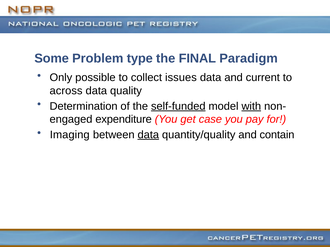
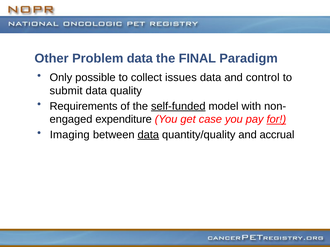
Some: Some -> Other
Problem type: type -> data
current: current -> control
across: across -> submit
Determination: Determination -> Requirements
with underline: present -> none
for underline: none -> present
contain: contain -> accrual
